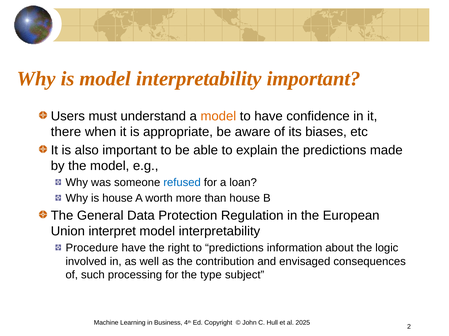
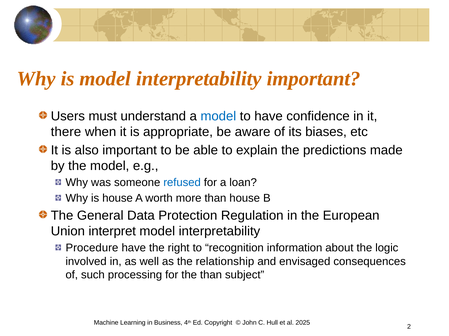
model at (218, 116) colour: orange -> blue
to predictions: predictions -> recognition
contribution: contribution -> relationship
the type: type -> than
